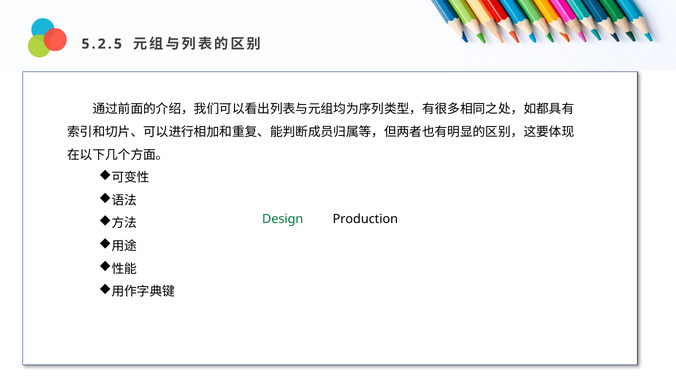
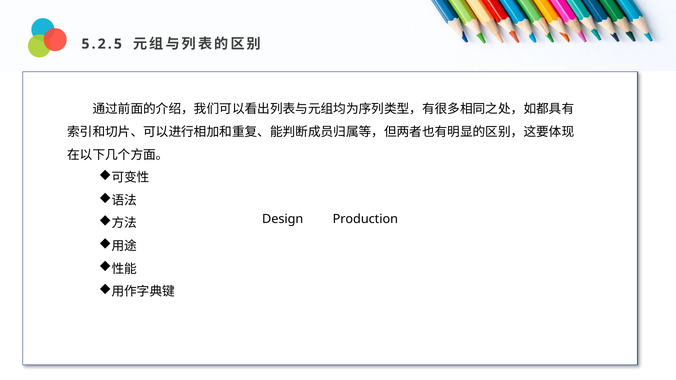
Design colour: green -> black
